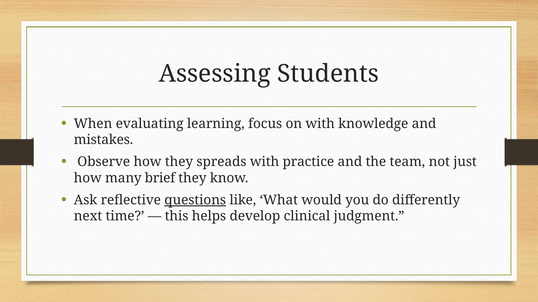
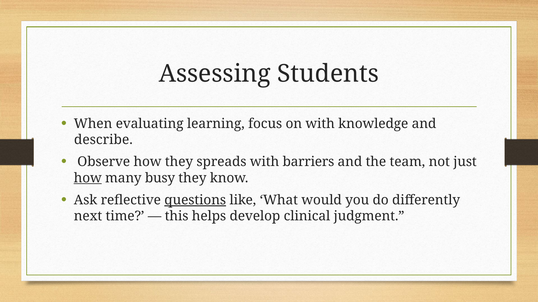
mistakes: mistakes -> describe
practice: practice -> barriers
how at (88, 178) underline: none -> present
brief: brief -> busy
